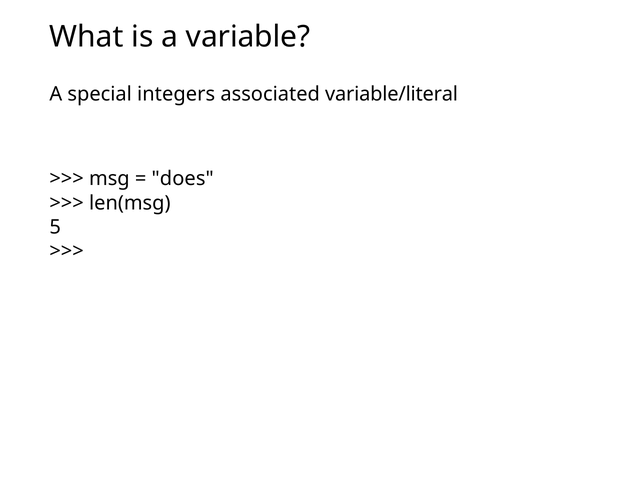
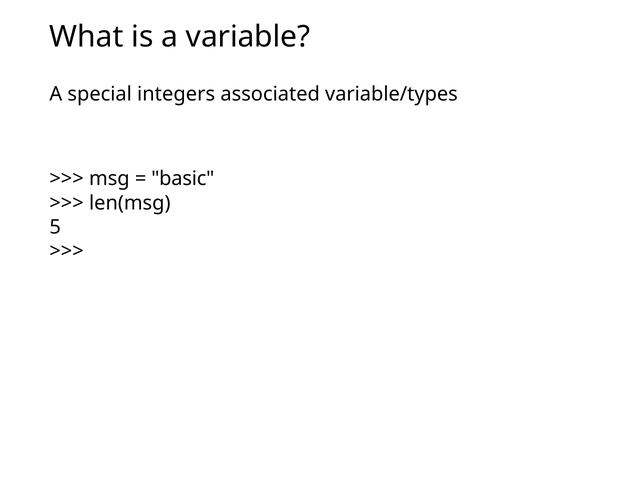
variable/literal: variable/literal -> variable/types
does: does -> basic
